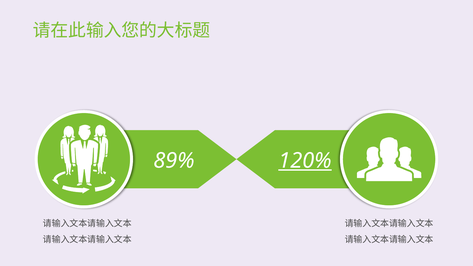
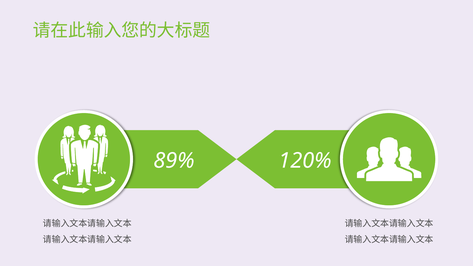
120% underline: present -> none
